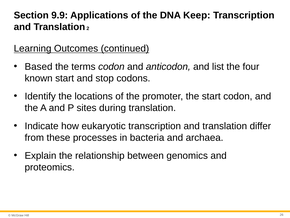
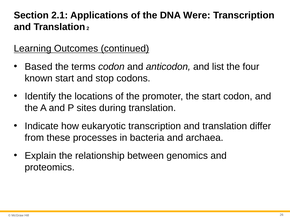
9.9: 9.9 -> 2.1
Keep: Keep -> Were
